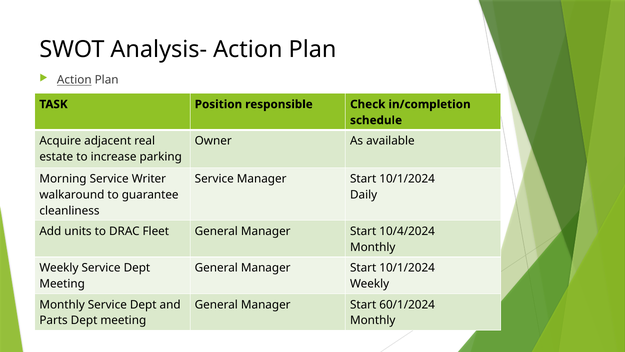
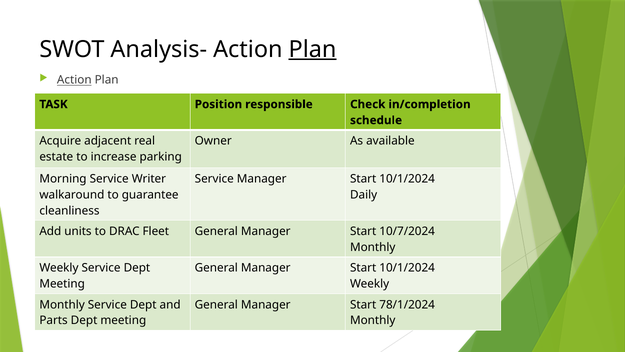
Plan at (313, 49) underline: none -> present
10/4/2024: 10/4/2024 -> 10/7/2024
60/1/2024: 60/1/2024 -> 78/1/2024
